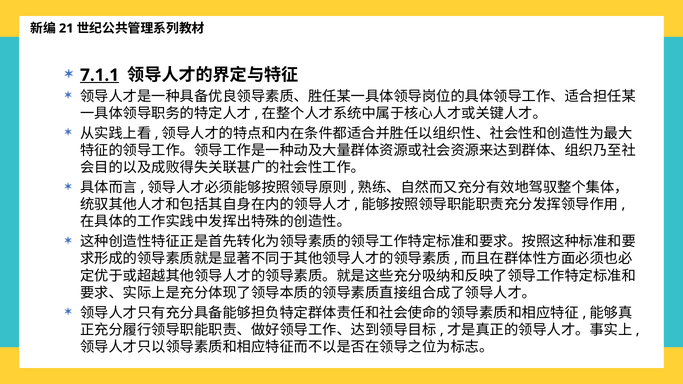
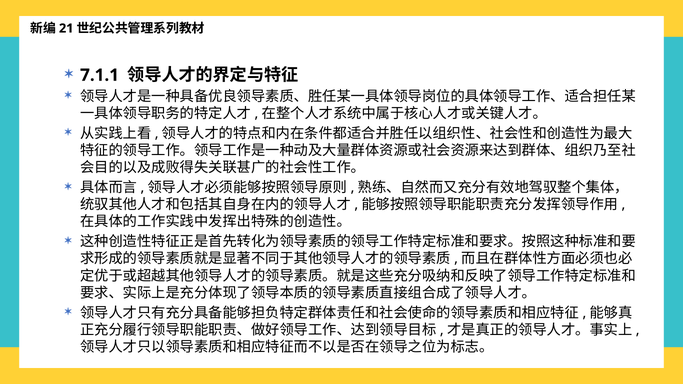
7.1.1 underline: present -> none
